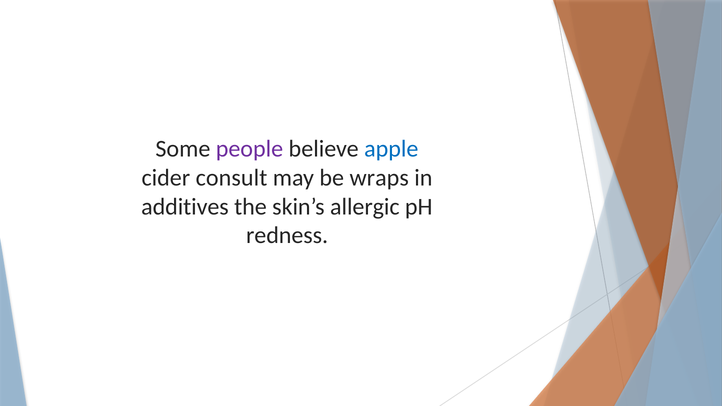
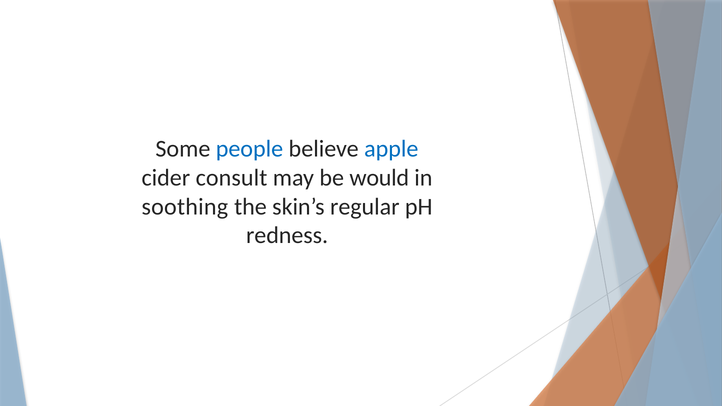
people colour: purple -> blue
wraps: wraps -> would
additives: additives -> soothing
allergic: allergic -> regular
